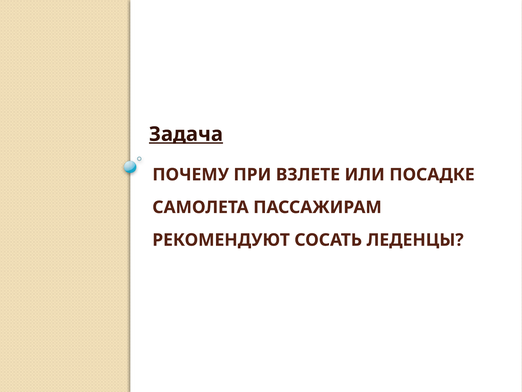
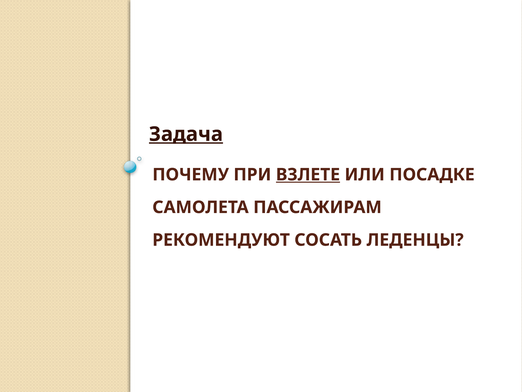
ВЗЛЕТЕ underline: none -> present
